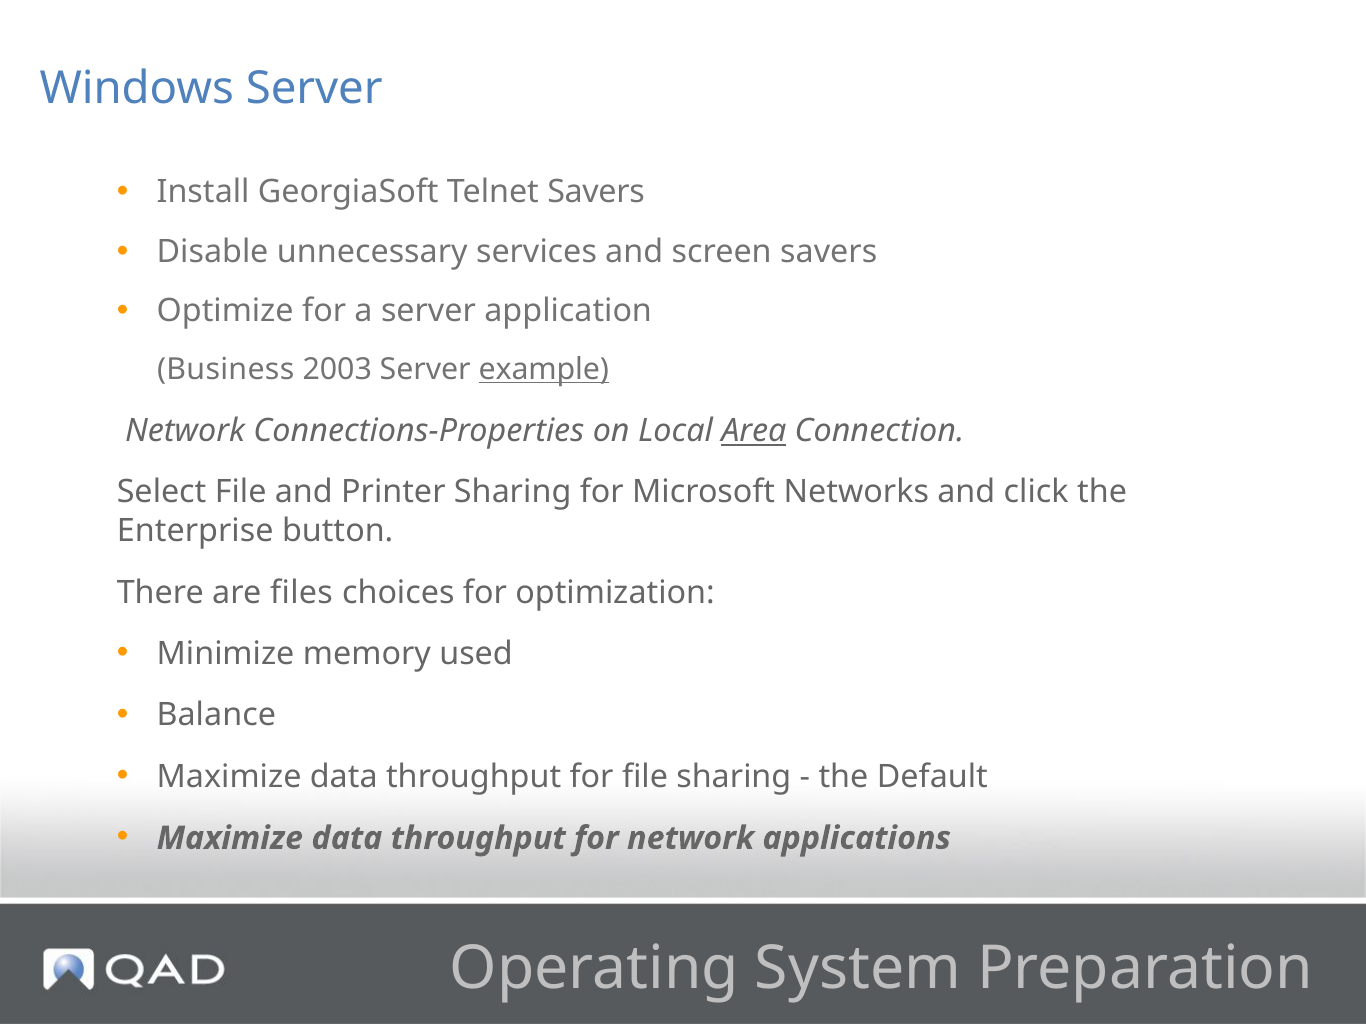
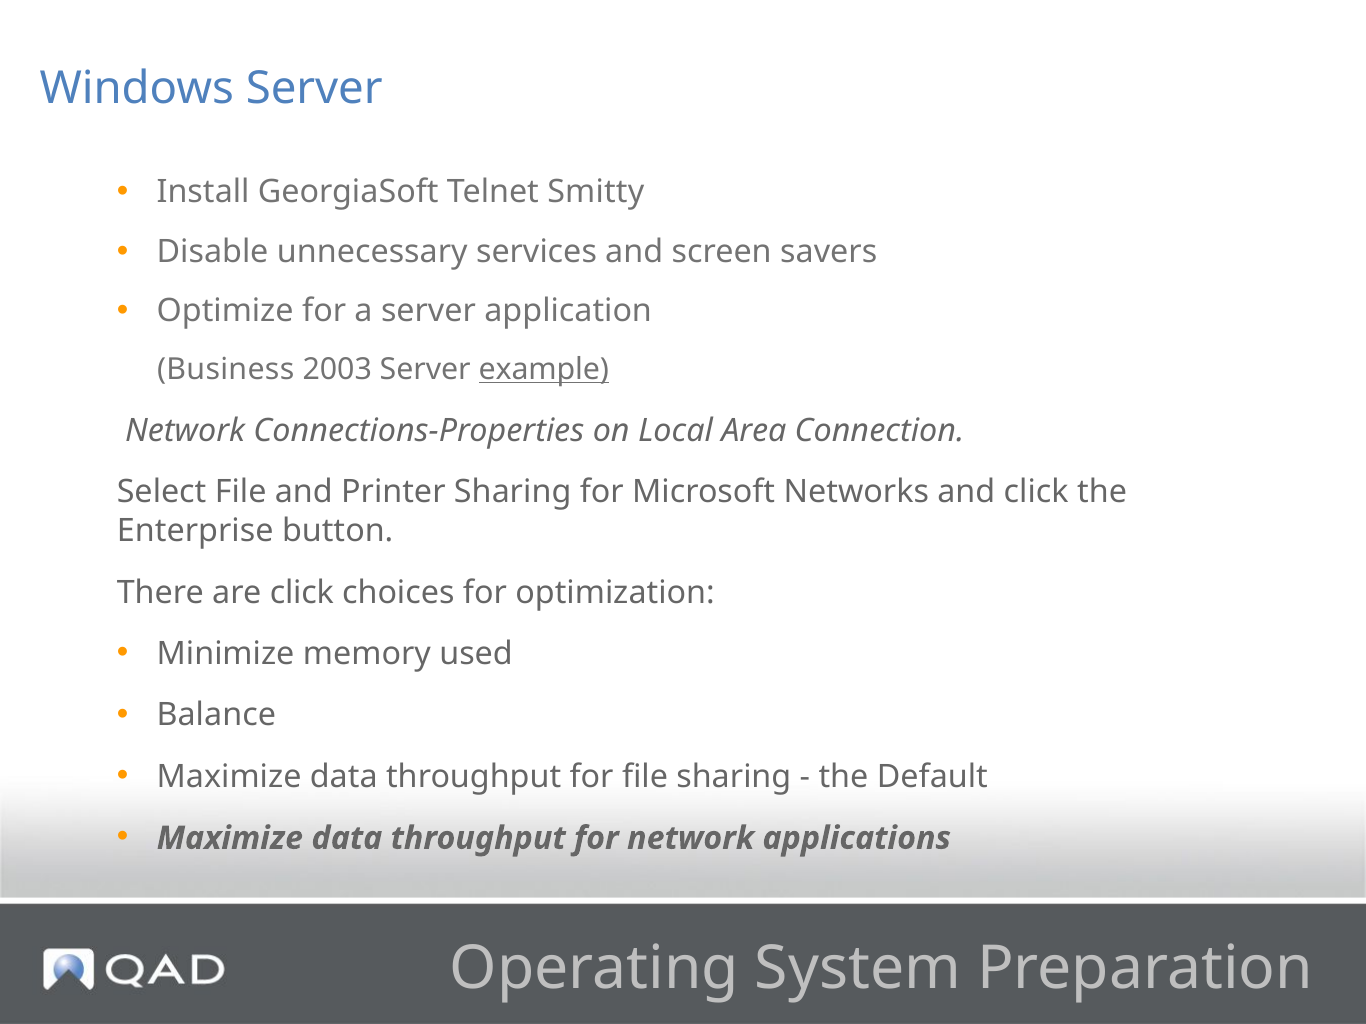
Telnet Savers: Savers -> Smitty
Area underline: present -> none
are files: files -> click
